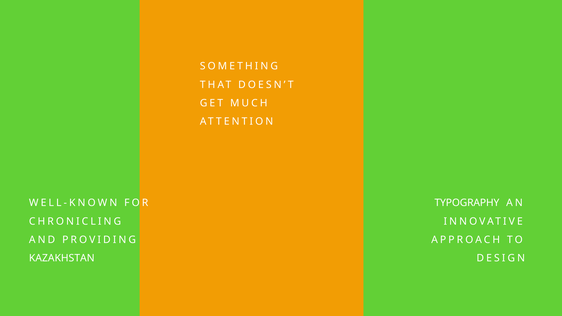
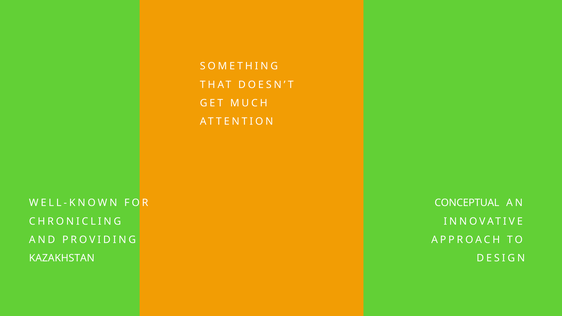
TYPOGRAPHY: TYPOGRAPHY -> CONCEPTUAL
